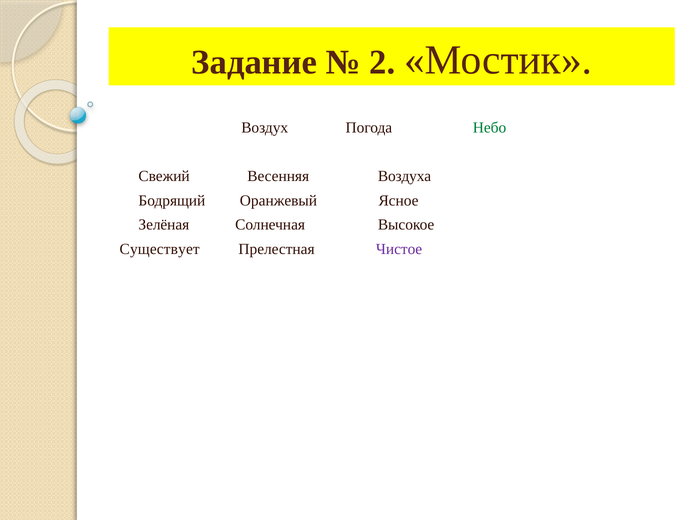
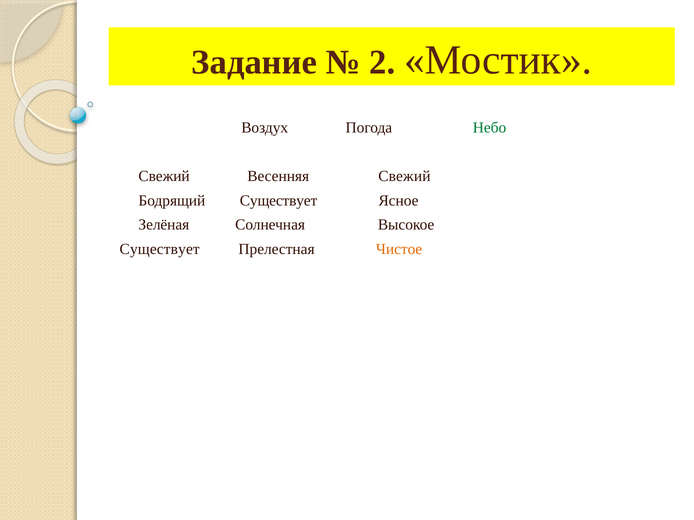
Весенняя Воздуха: Воздуха -> Свежий
Бодрящий Оранжевый: Оранжевый -> Существует
Чистое colour: purple -> orange
